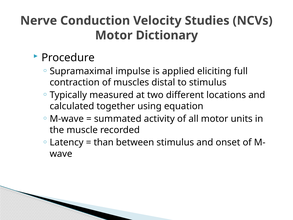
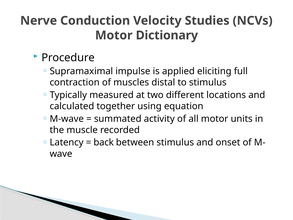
than: than -> back
